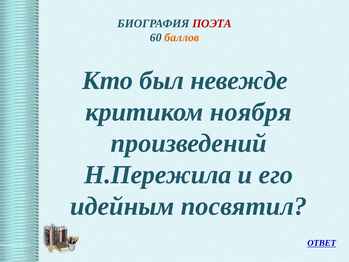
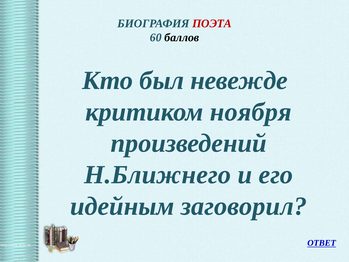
баллов colour: orange -> black
Н.Пережила: Н.Пережила -> Н.Ближнего
посвятил: посвятил -> заговорил
